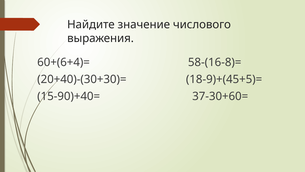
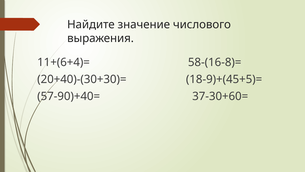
60+(6+4)=: 60+(6+4)= -> 11+(6+4)=
15-90)+40=: 15-90)+40= -> 57-90)+40=
